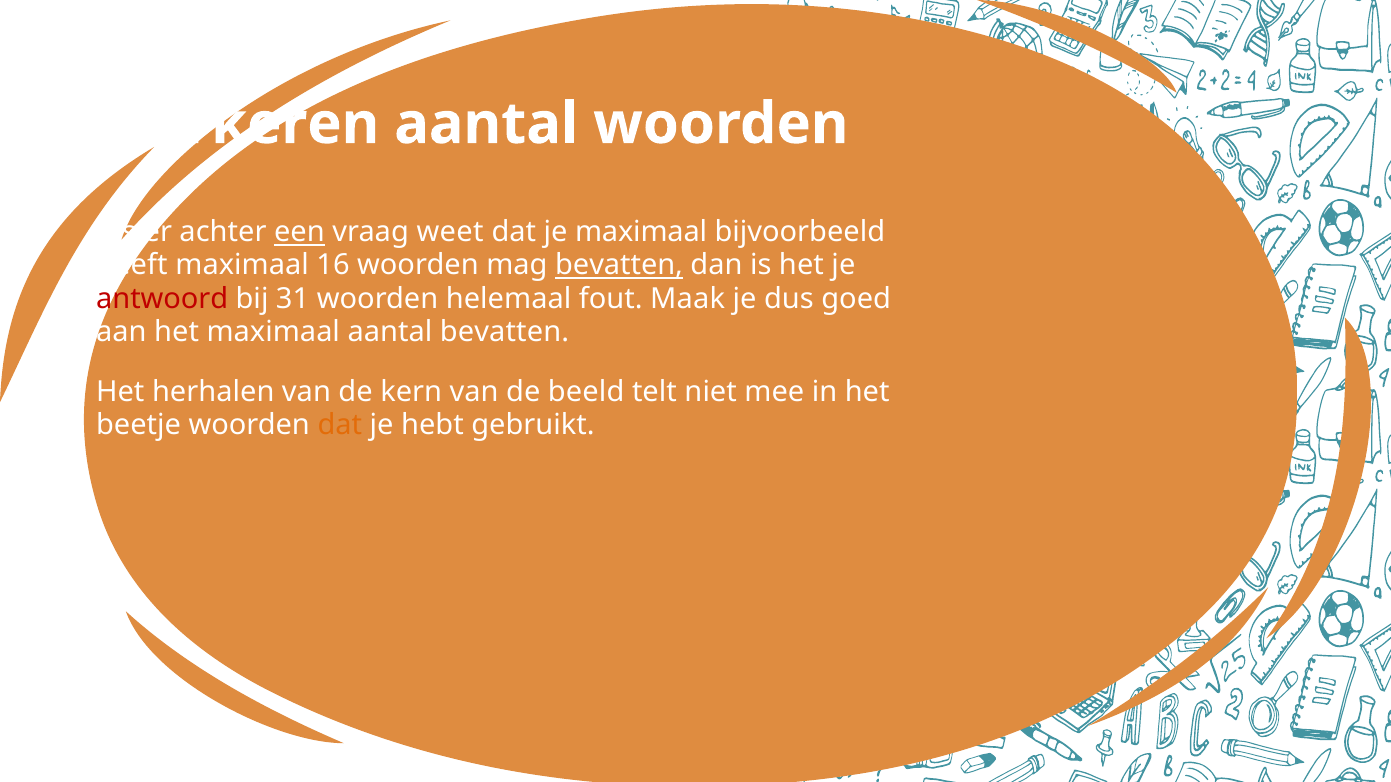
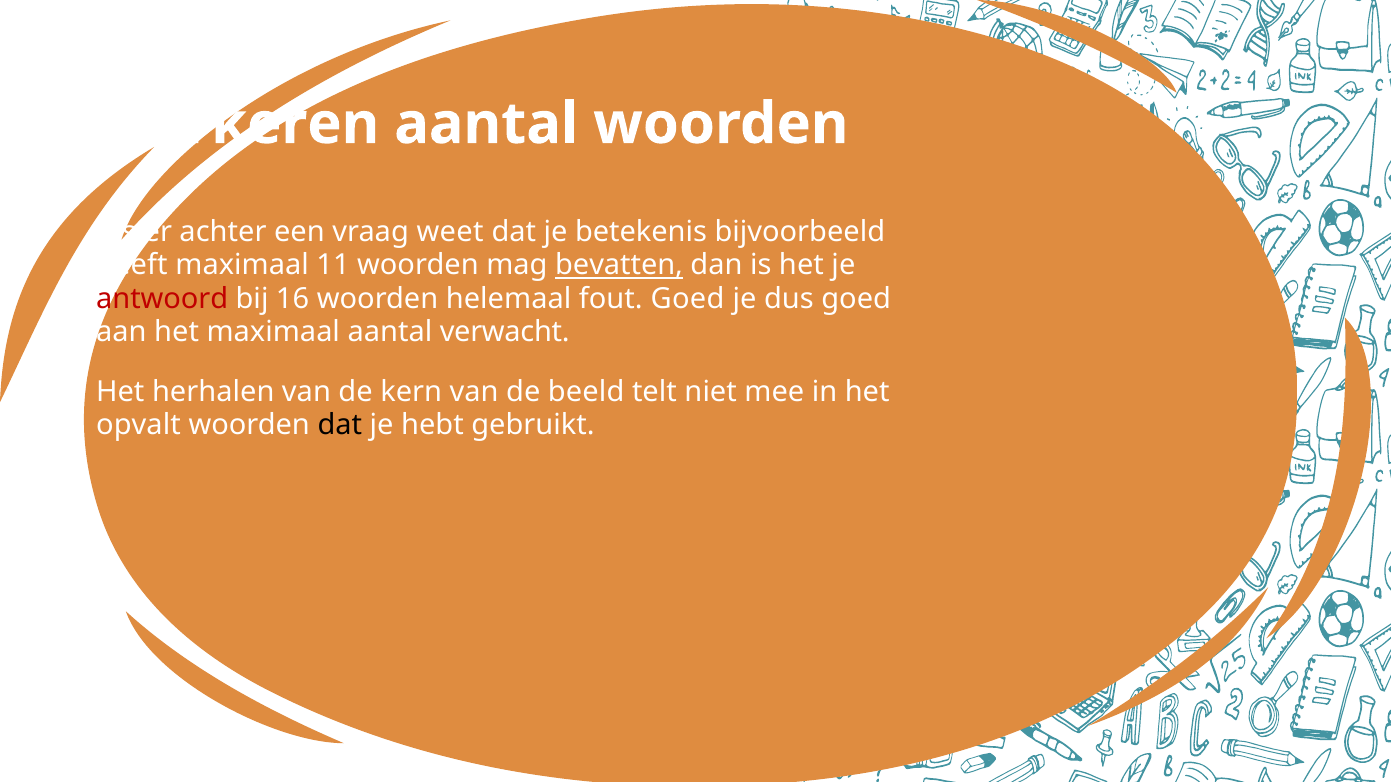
een underline: present -> none
je maximaal: maximaal -> betekenis
16: 16 -> 11
31: 31 -> 16
fout Maak: Maak -> Goed
aantal bevatten: bevatten -> verwacht
beetje: beetje -> opvalt
dat at (340, 425) colour: orange -> black
